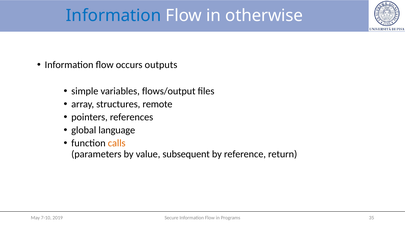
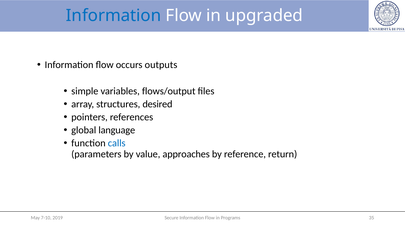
otherwise: otherwise -> upgraded
remote: remote -> desired
calls colour: orange -> blue
subsequent: subsequent -> approaches
